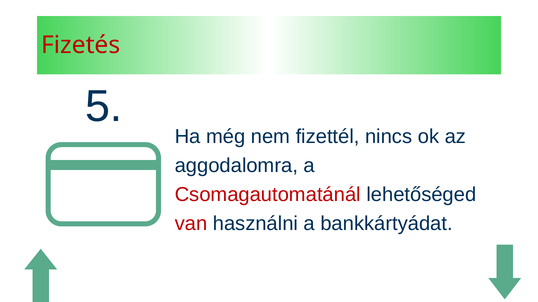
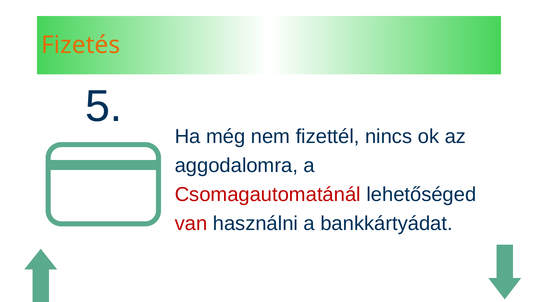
Fizetés colour: red -> orange
